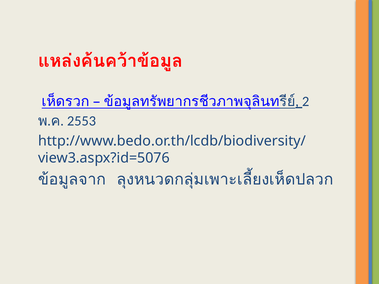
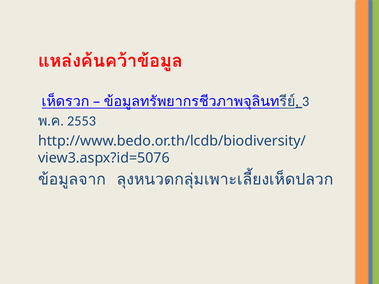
2: 2 -> 3
